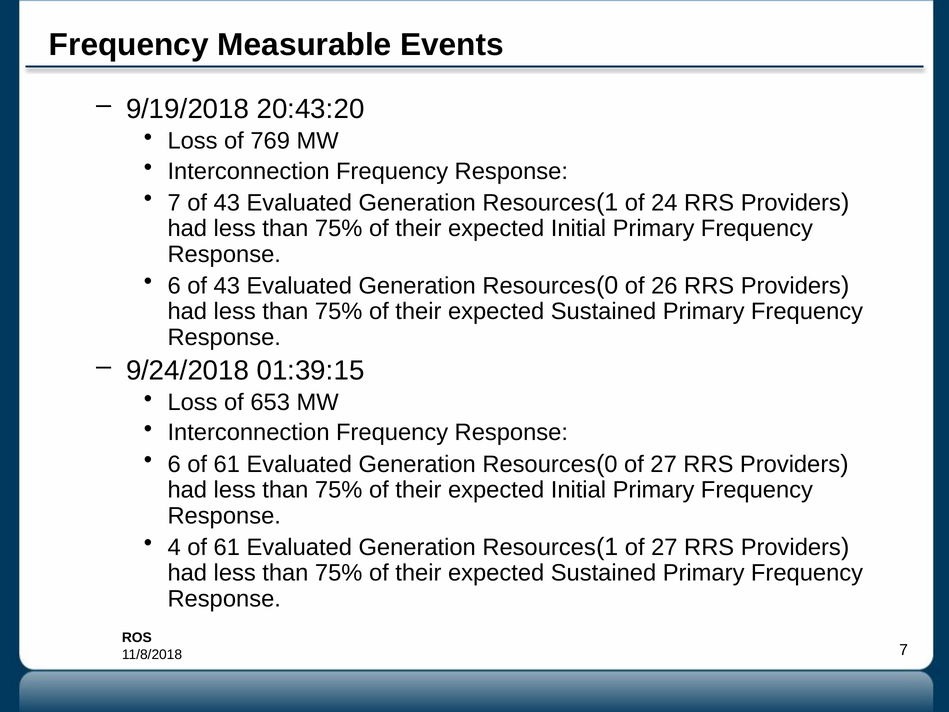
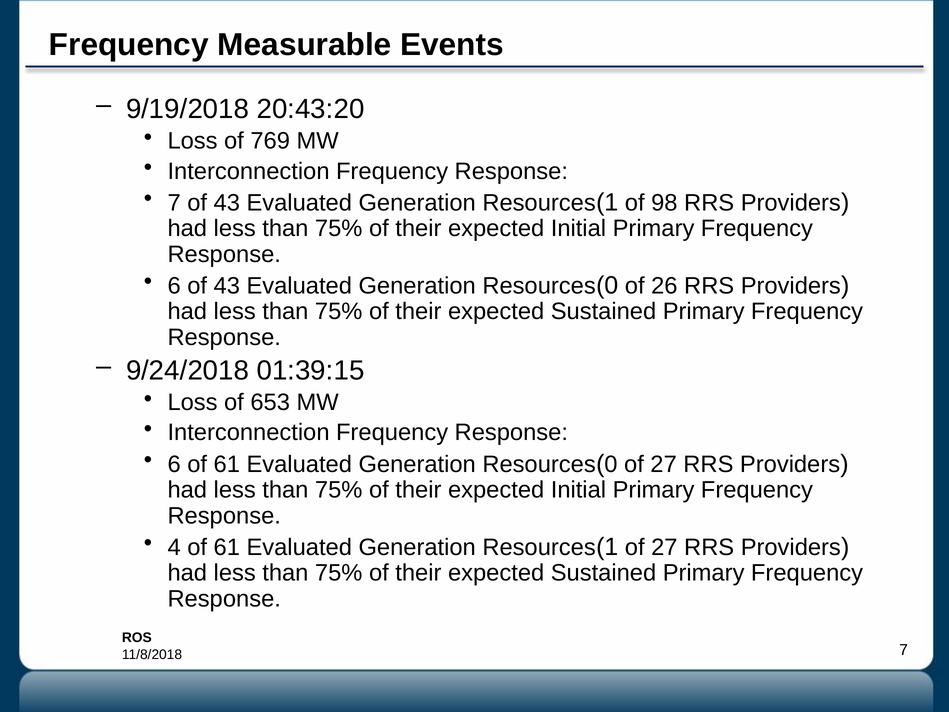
24: 24 -> 98
